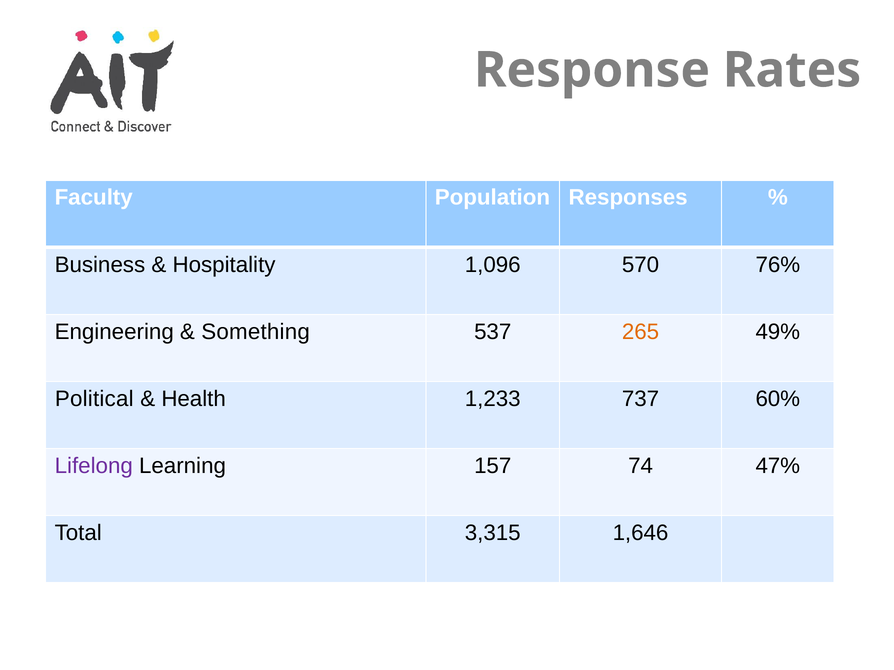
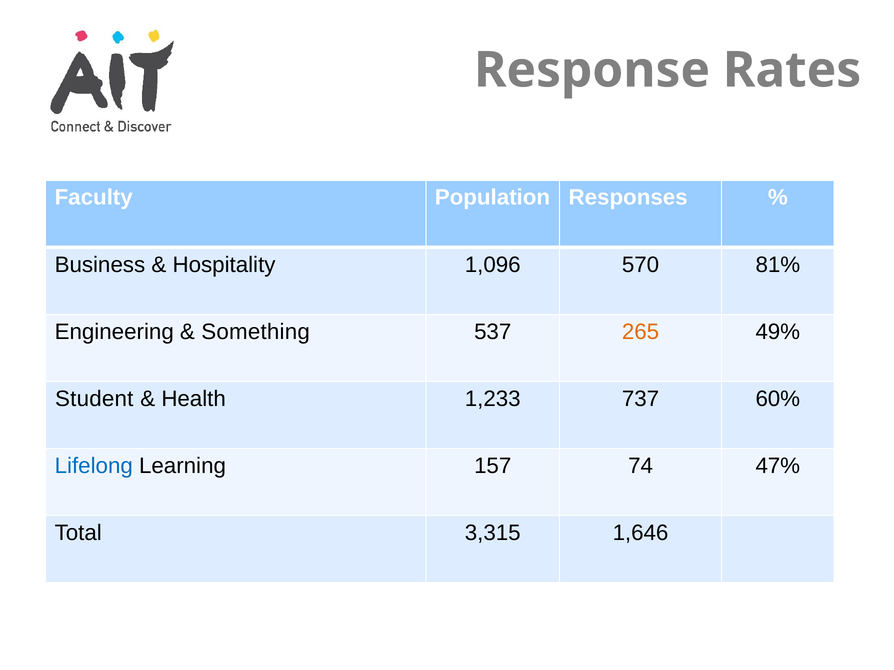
76%: 76% -> 81%
Political: Political -> Student
Lifelong colour: purple -> blue
